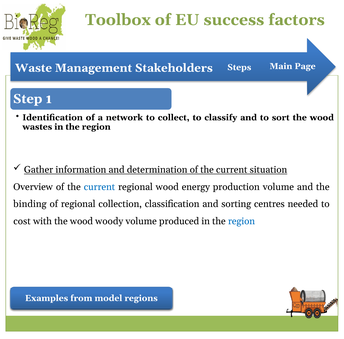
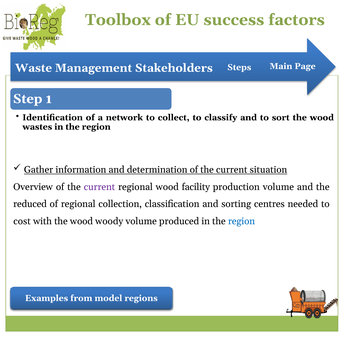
current at (99, 187) colour: blue -> purple
energy: energy -> facility
binding: binding -> reduced
